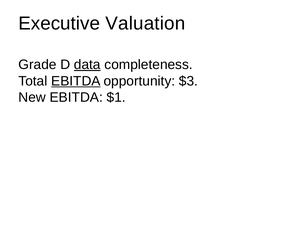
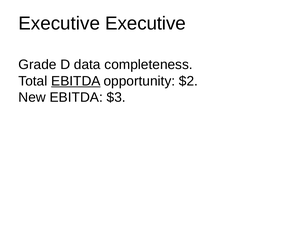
Executive Valuation: Valuation -> Executive
data underline: present -> none
$3: $3 -> $2
$1: $1 -> $3
